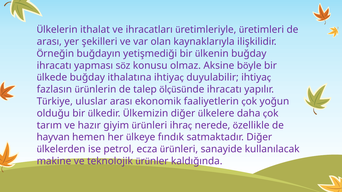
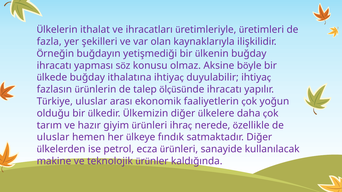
arası at (49, 42): arası -> fazla
hayvan at (53, 137): hayvan -> uluslar
